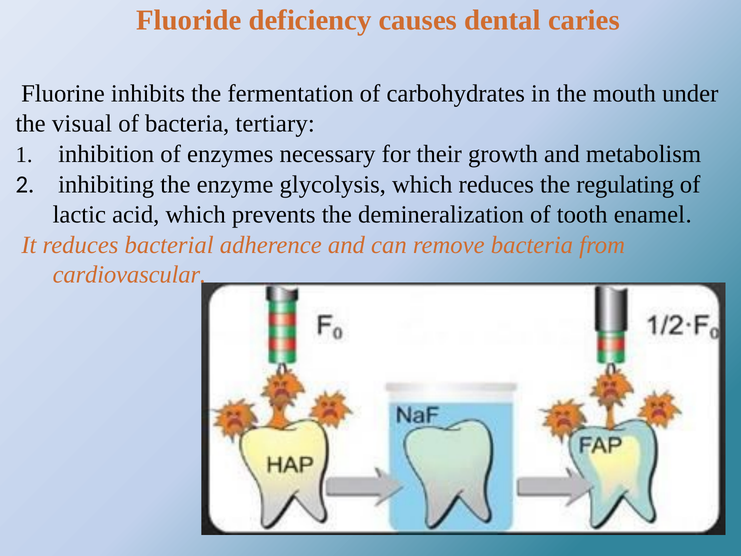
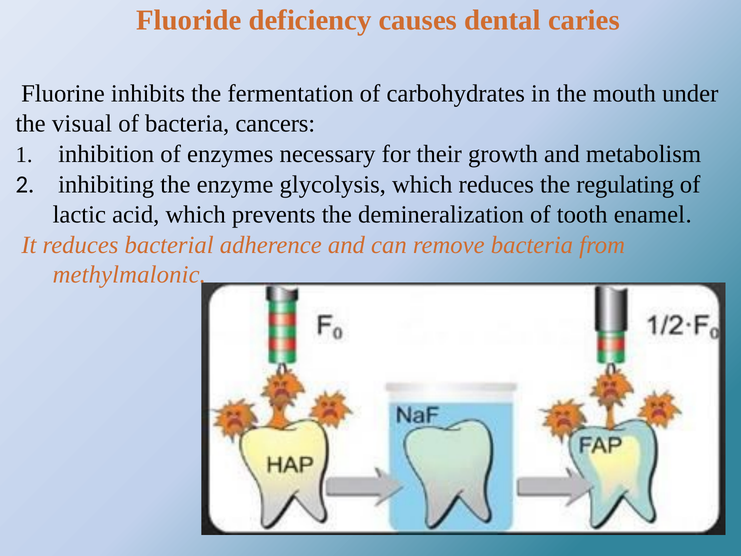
tertiary: tertiary -> cancers
cardiovascular: cardiovascular -> methylmalonic
